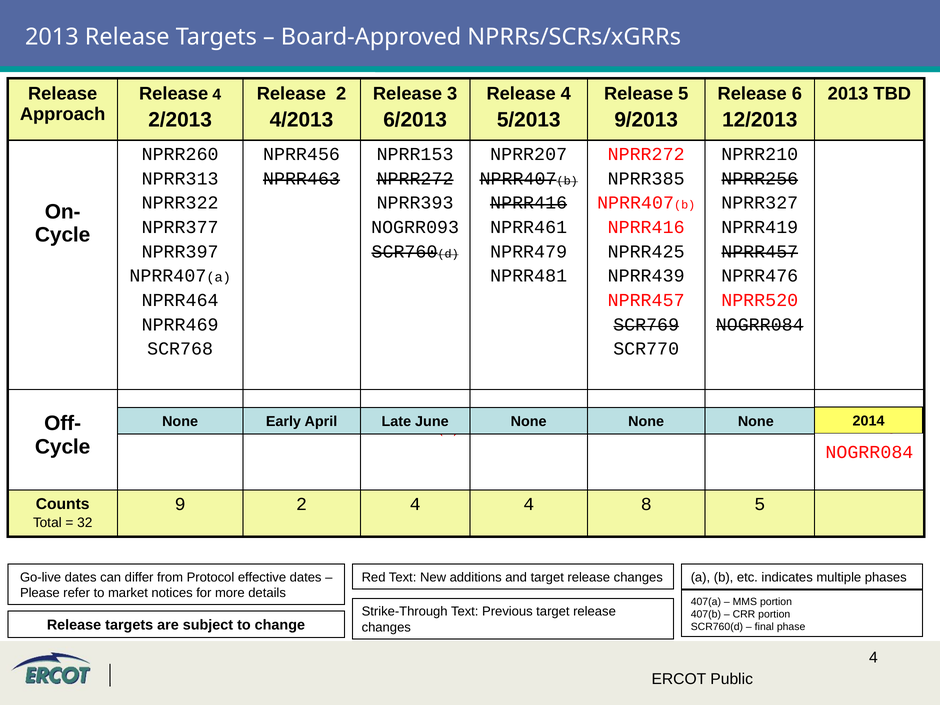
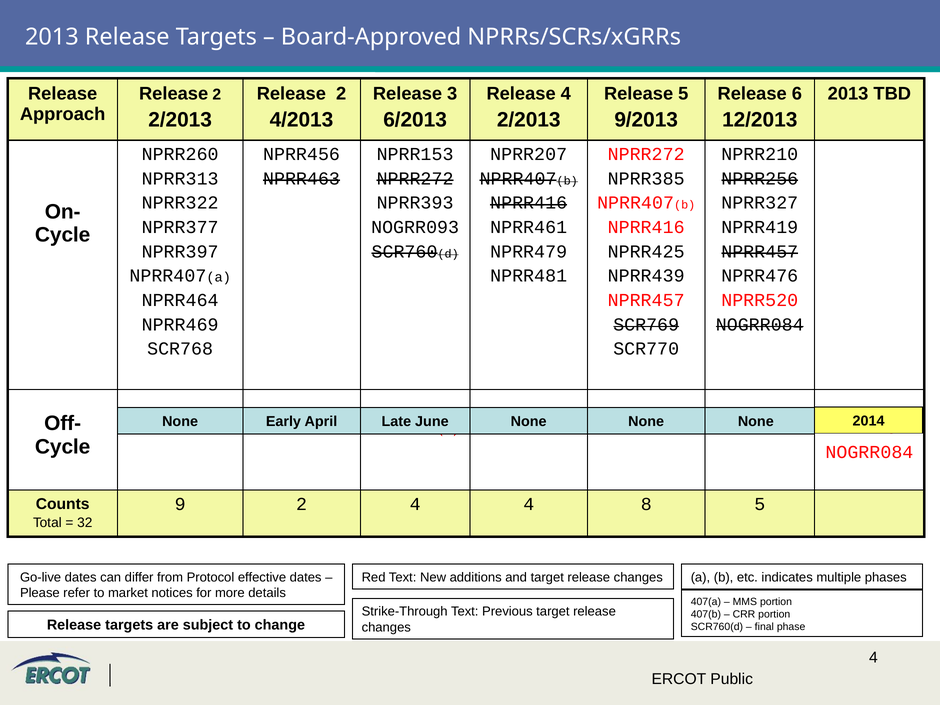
4 at (217, 94): 4 -> 2
5/2013 at (529, 120): 5/2013 -> 2/2013
